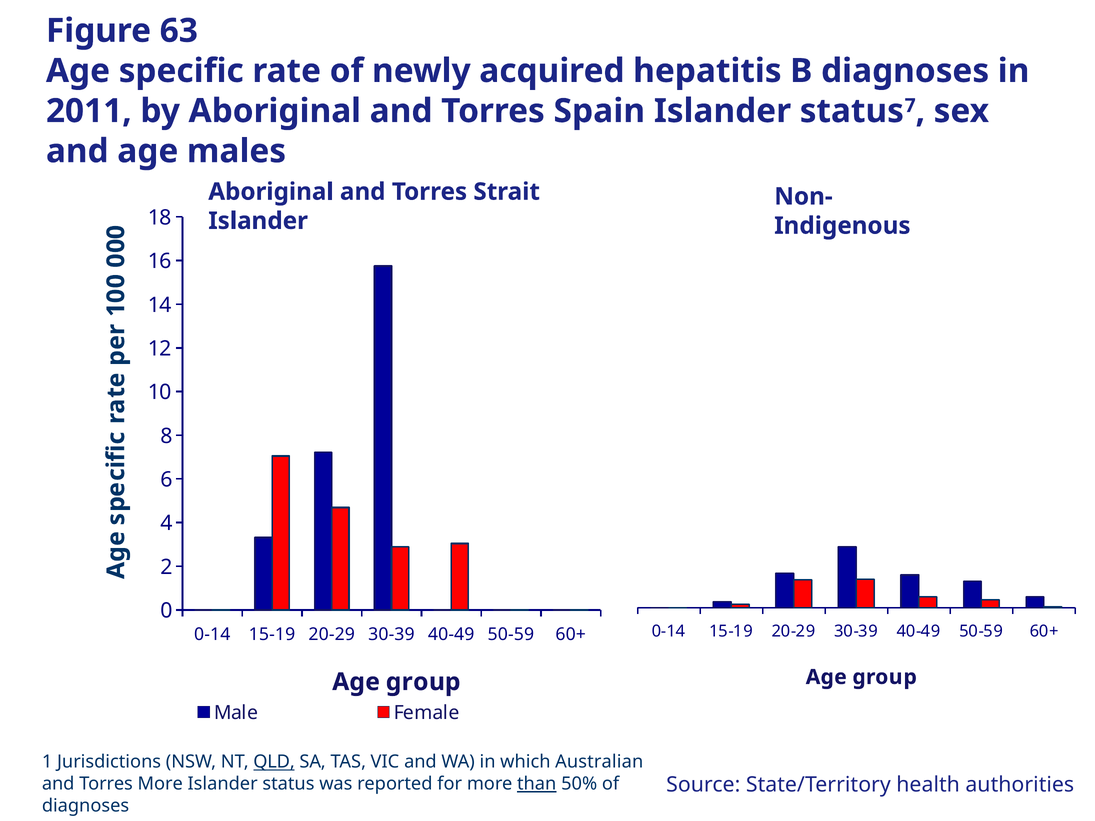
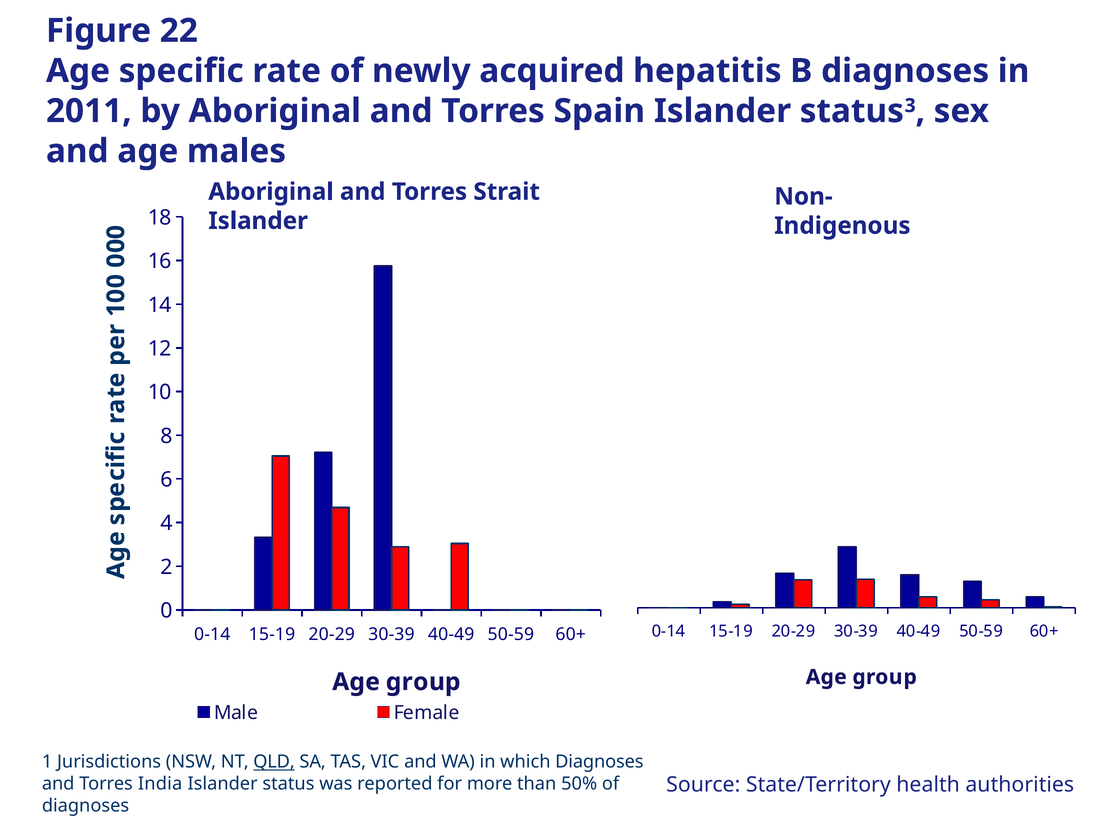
63: 63 -> 22
7: 7 -> 3
which Australian: Australian -> Diagnoses
Torres More: More -> India
than underline: present -> none
